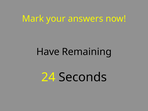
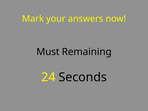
Have: Have -> Must
